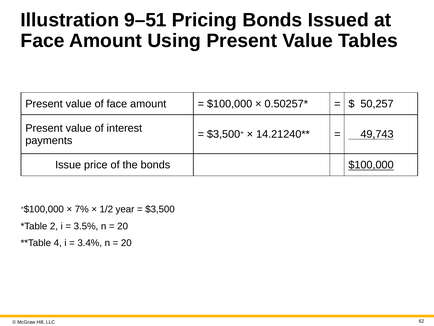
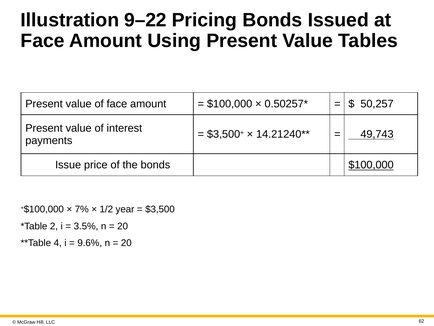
9–51: 9–51 -> 9–22
3.4%: 3.4% -> 9.6%
